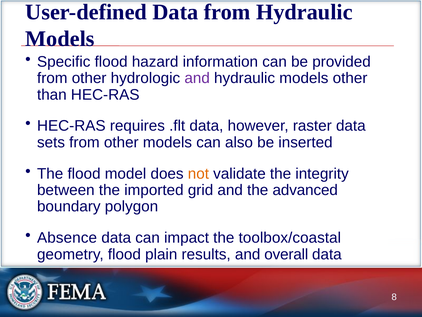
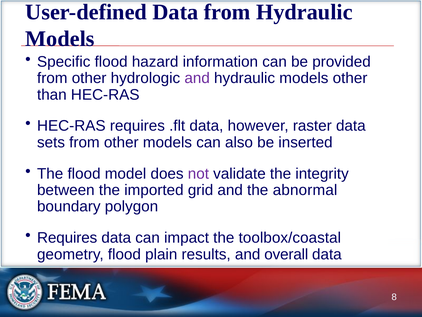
not colour: orange -> purple
advanced: advanced -> abnormal
Absence at (67, 238): Absence -> Requires
